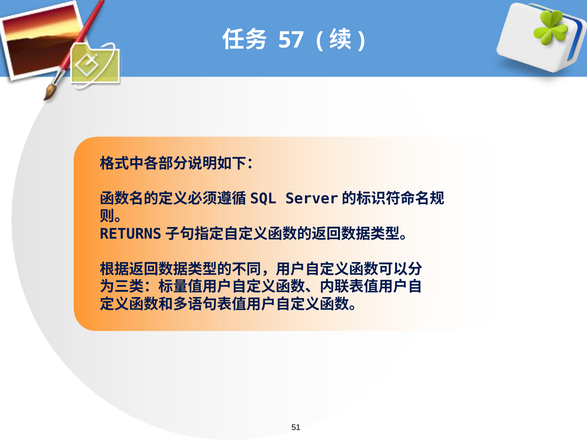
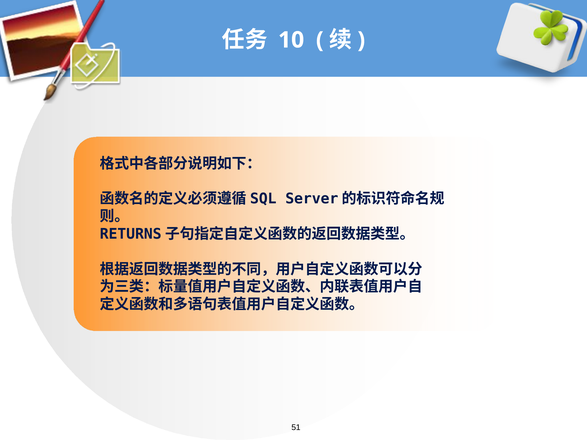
57: 57 -> 10
